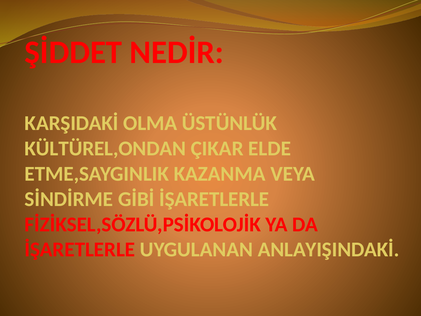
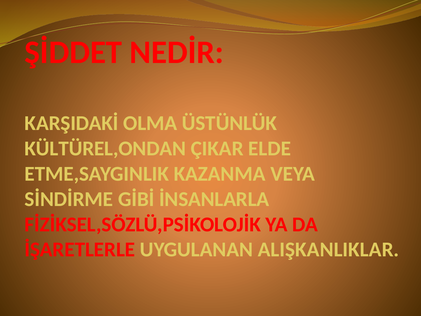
GİBİ İŞARETLERLE: İŞARETLERLE -> İNSANLARLA
ANLAYIŞINDAKİ: ANLAYIŞINDAKİ -> ALIŞKANLIKLAR
